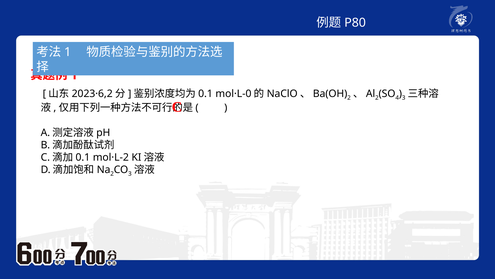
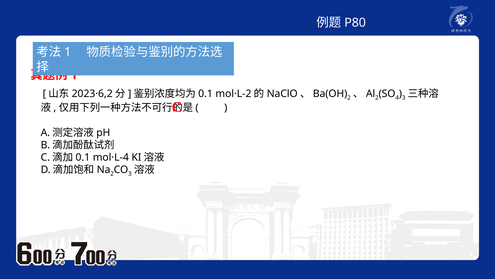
mol·L-0: mol·L-0 -> mol·L-2
mol·L-2: mol·L-2 -> mol·L-4
